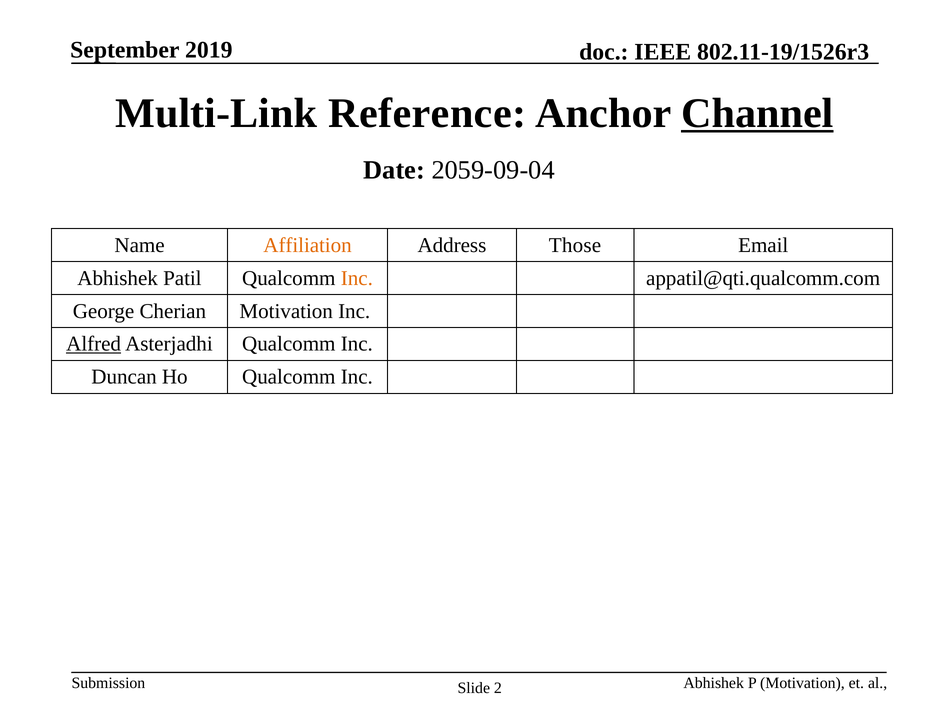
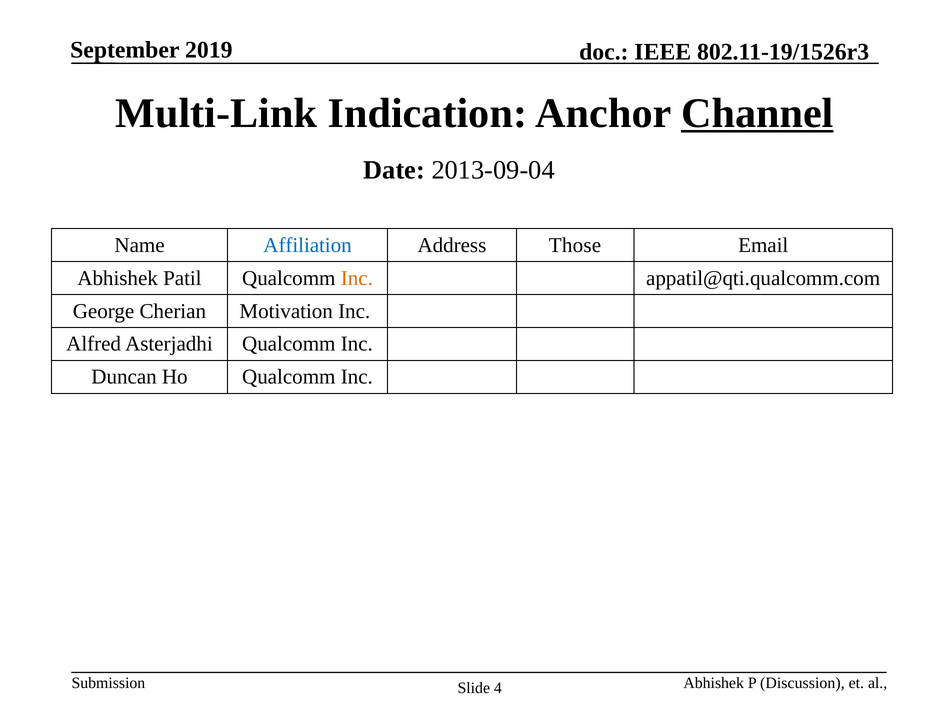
Reference: Reference -> Indication
2059-09-04: 2059-09-04 -> 2013-09-04
Affiliation colour: orange -> blue
Alfred underline: present -> none
P Motivation: Motivation -> Discussion
2: 2 -> 4
